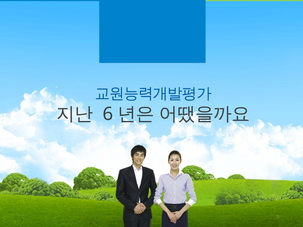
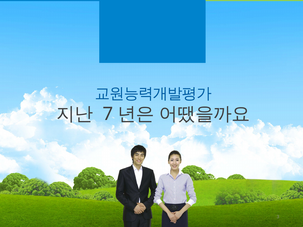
6: 6 -> 7
